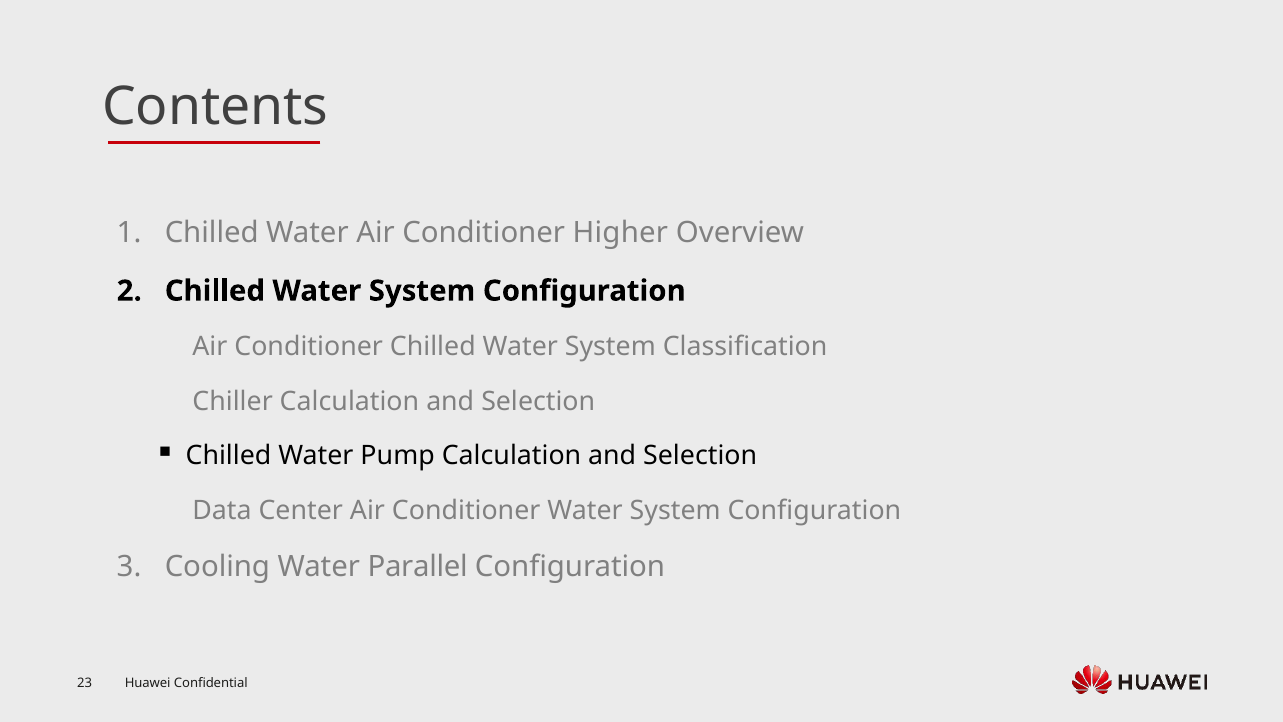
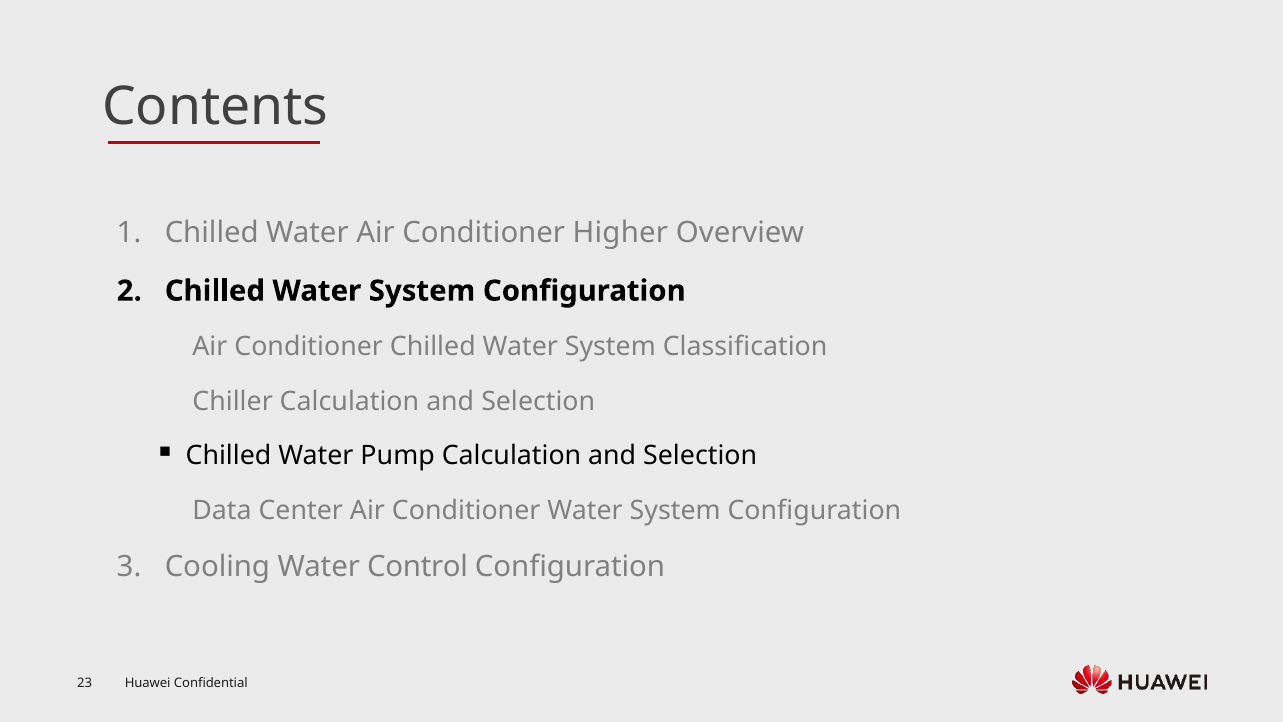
Parallel: Parallel -> Control
